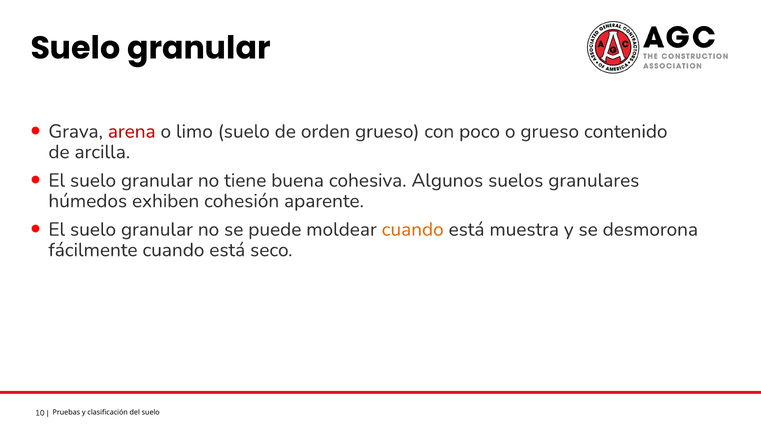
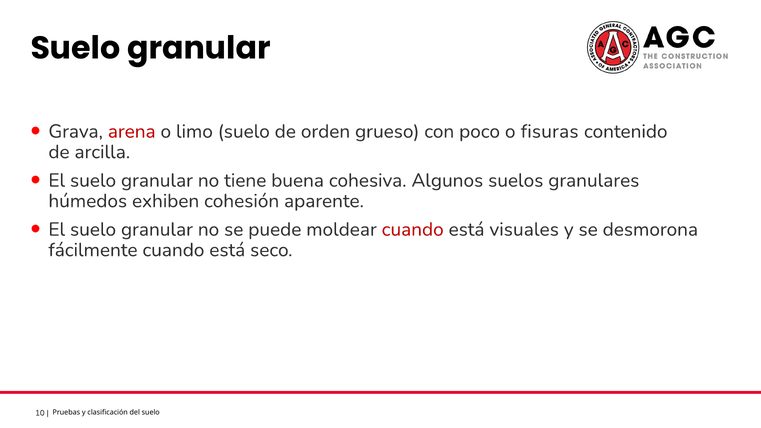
o grueso: grueso -> fisuras
cuando at (413, 229) colour: orange -> red
muestra: muestra -> visuales
